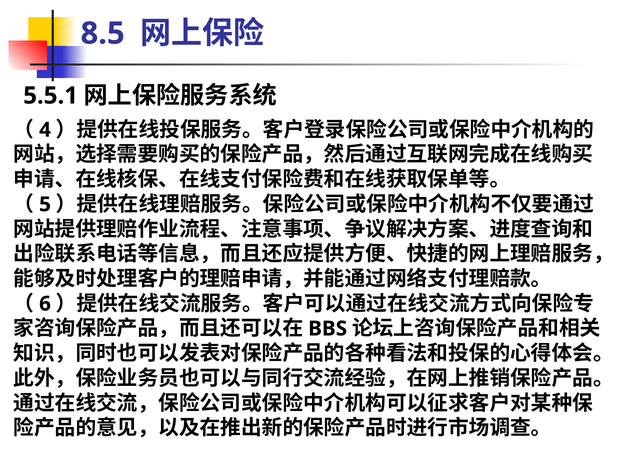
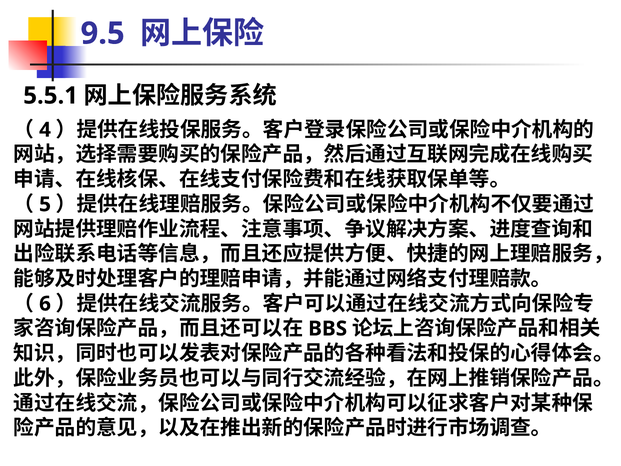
8.5: 8.5 -> 9.5
